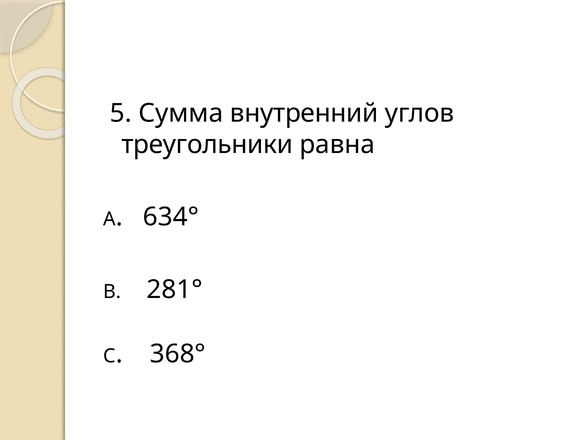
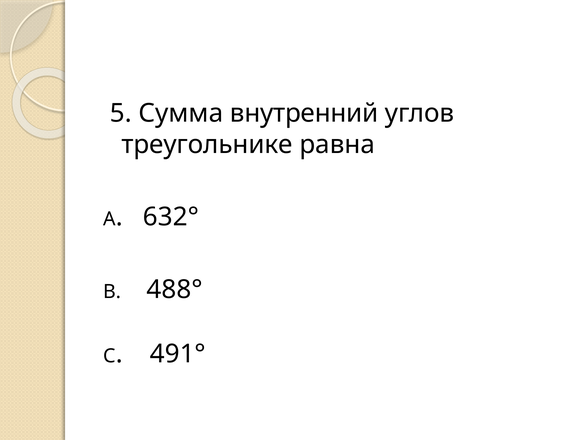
треугольники: треугольники -> треугольнике
634°: 634° -> 632°
281°: 281° -> 488°
368°: 368° -> 491°
